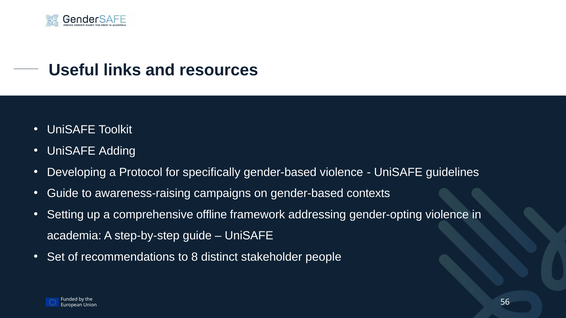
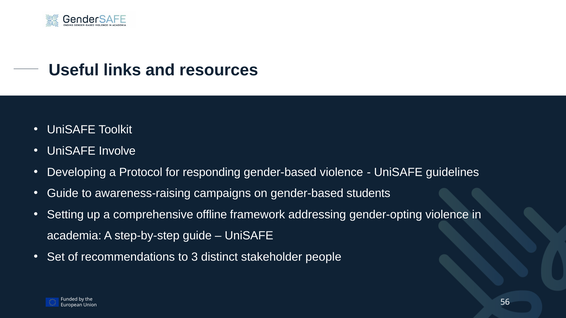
Adding: Adding -> Involve
specifically: specifically -> responding
contexts: contexts -> students
8: 8 -> 3
